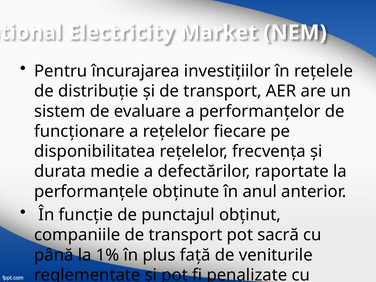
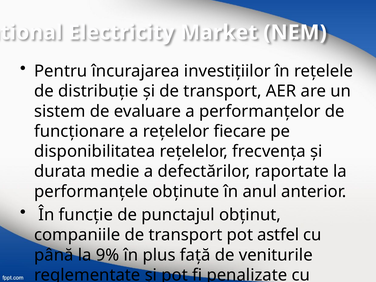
sacră: sacră -> astfel
la 1%: 1% -> 9%
